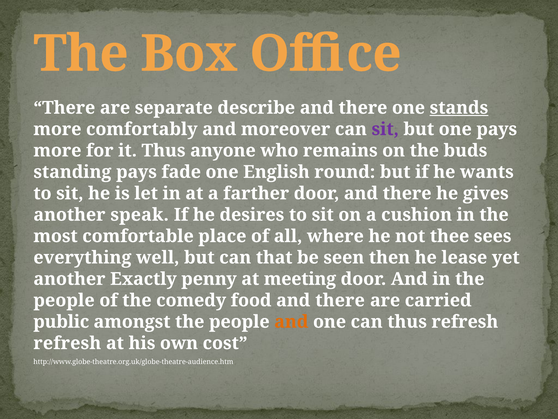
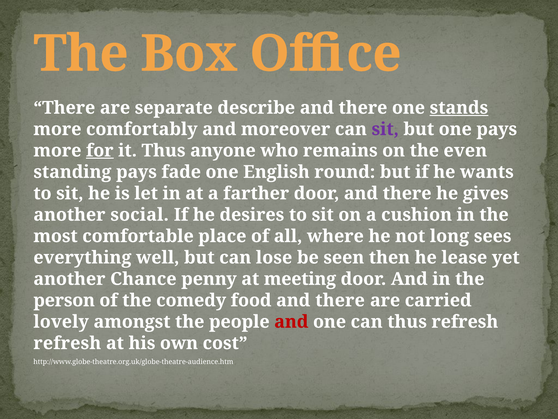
for underline: none -> present
buds: buds -> even
speak: speak -> social
thee: thee -> long
that: that -> lose
Exactly: Exactly -> Chance
people at (64, 300): people -> person
public: public -> lovely
and at (291, 321) colour: orange -> red
